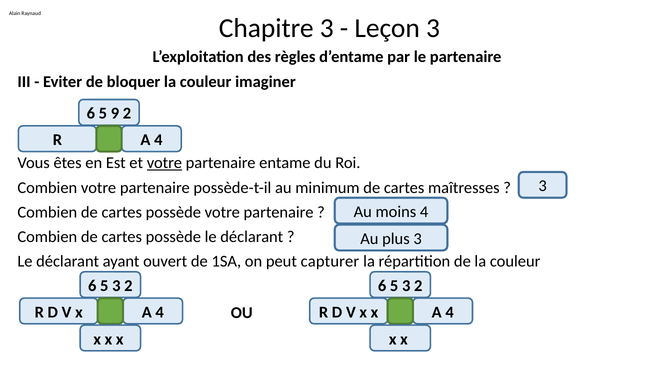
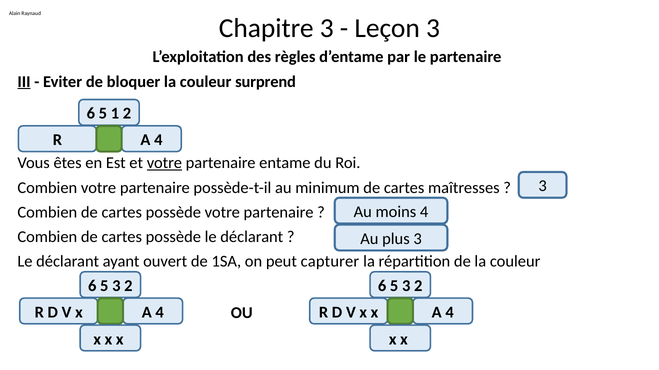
III underline: none -> present
imaginer: imaginer -> surprend
9: 9 -> 1
